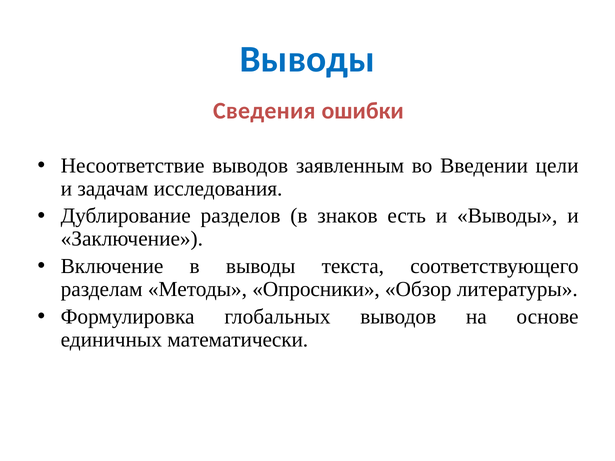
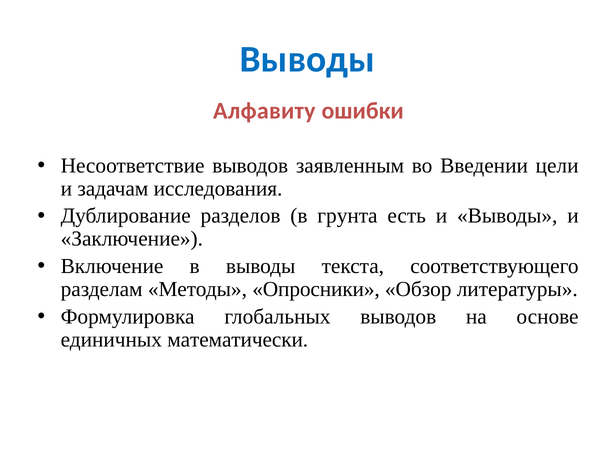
Сведения: Сведения -> Алфавиту
знаков: знаков -> грунта
